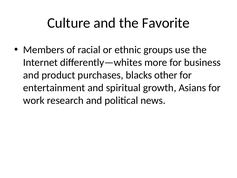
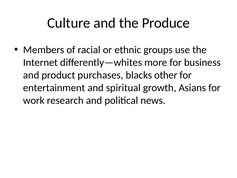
Favorite: Favorite -> Produce
